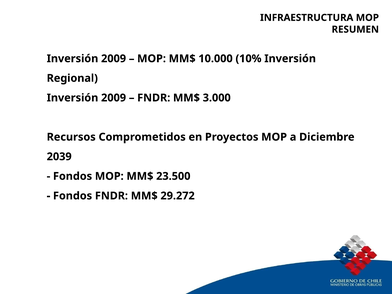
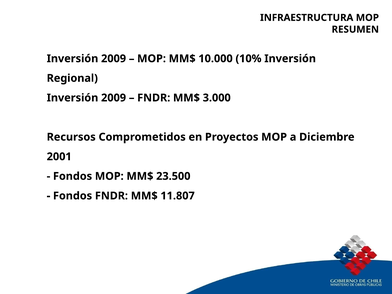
2039: 2039 -> 2001
29.272: 29.272 -> 11.807
